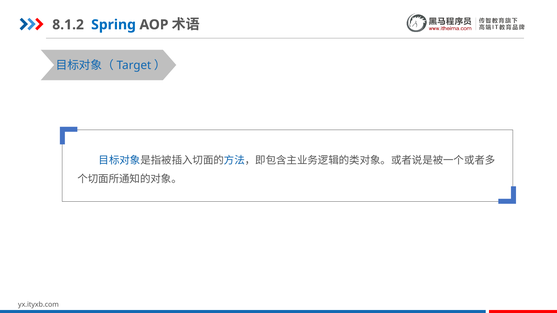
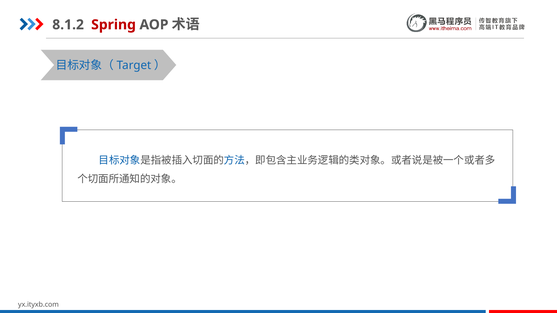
Spring colour: blue -> red
